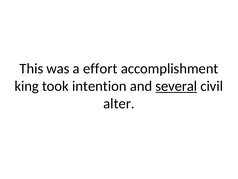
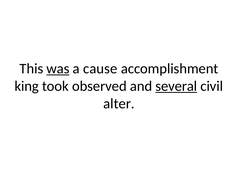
was underline: none -> present
effort: effort -> cause
intention: intention -> observed
